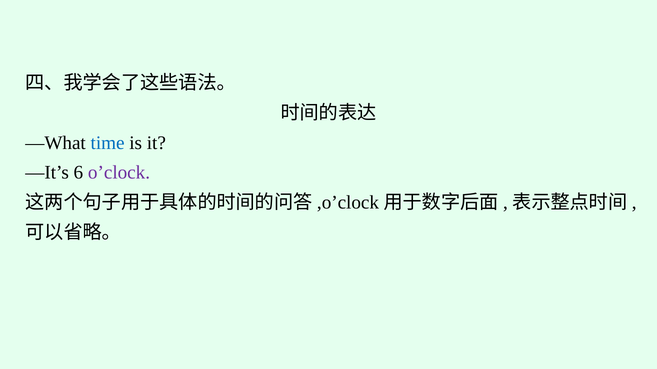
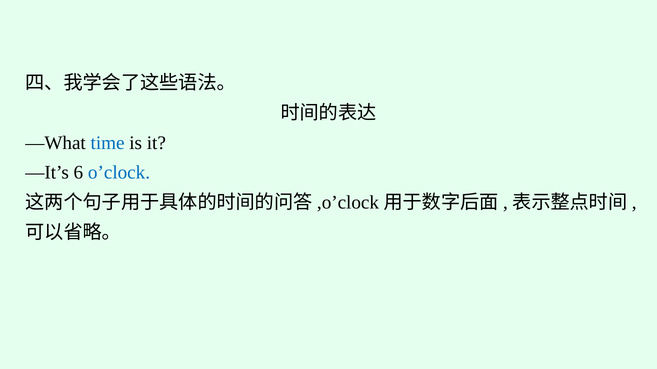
o’clock colour: purple -> blue
